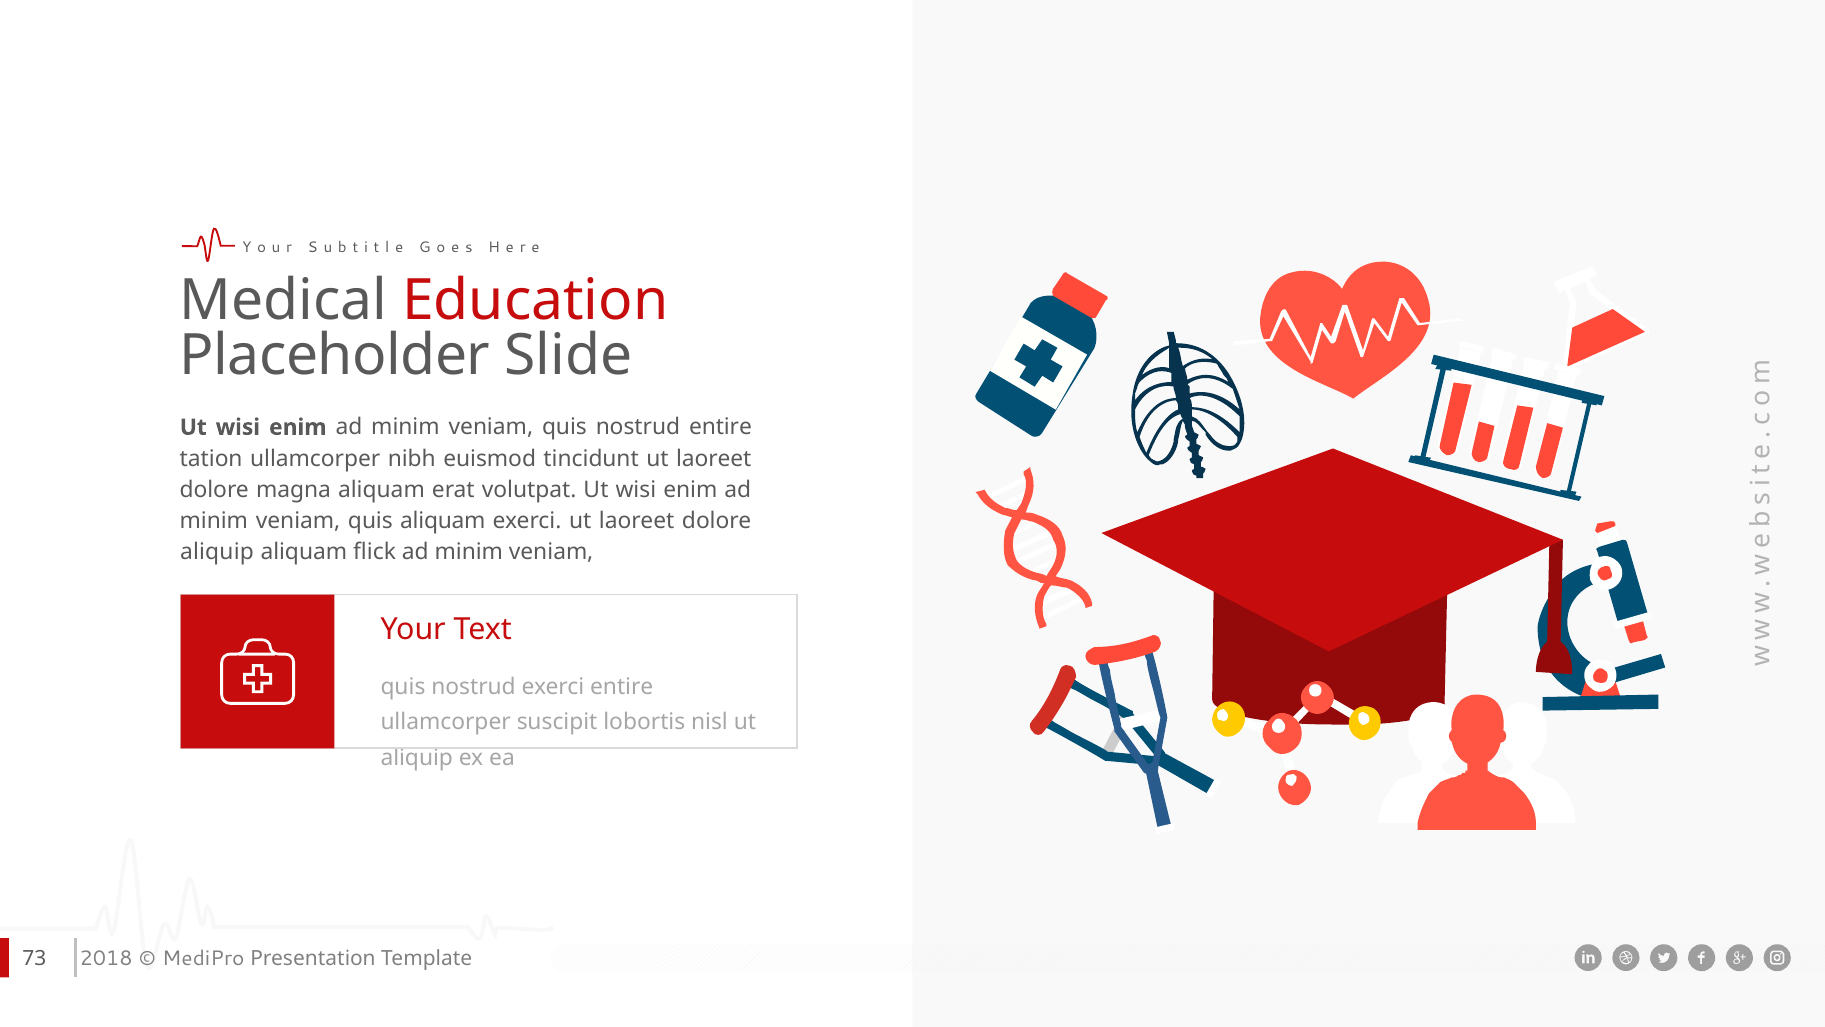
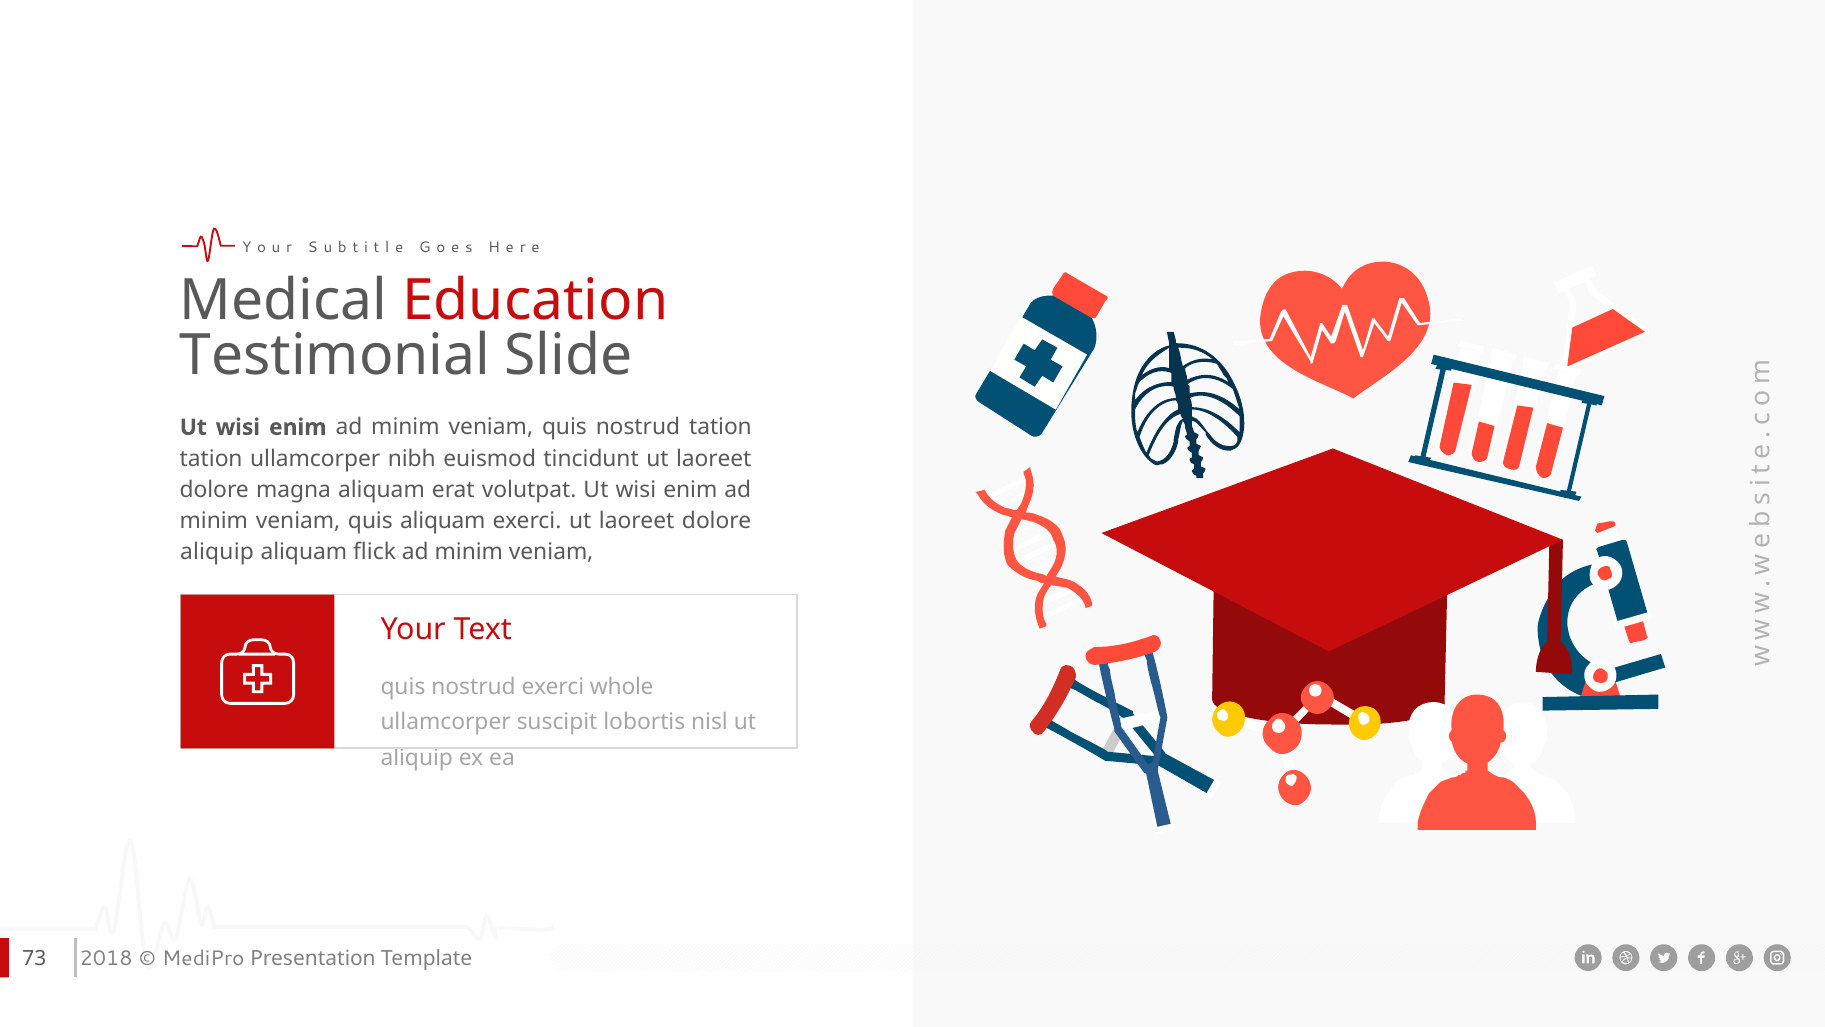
Placeholder: Placeholder -> Testimonial
nostrud entire: entire -> tation
exerci entire: entire -> whole
